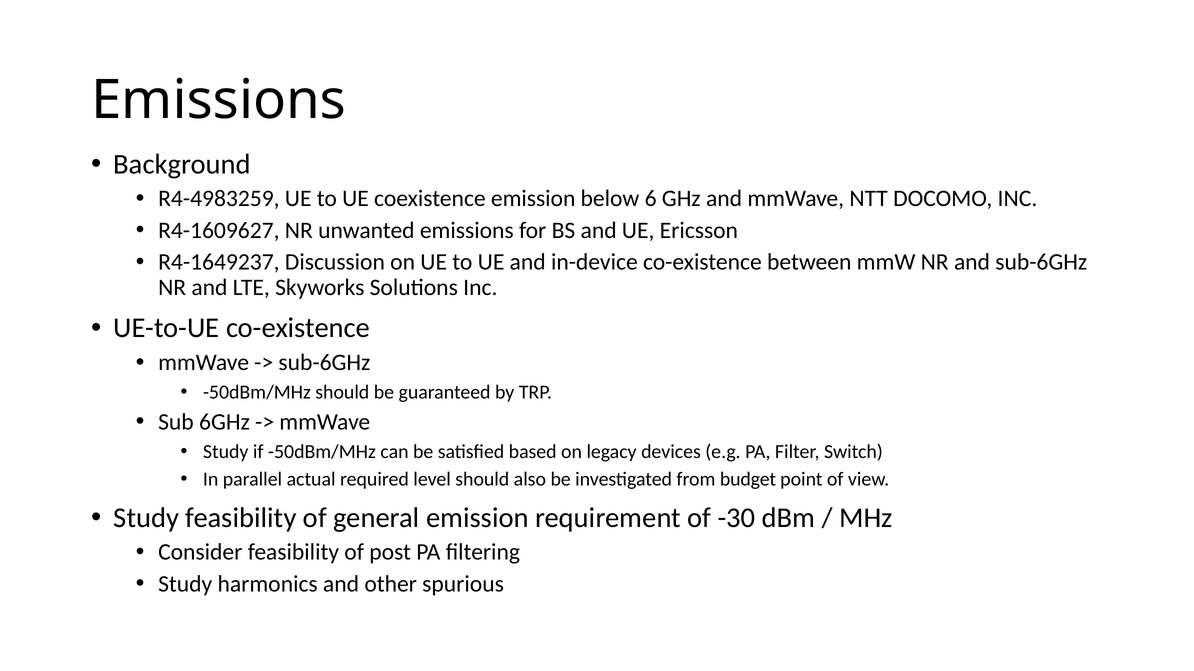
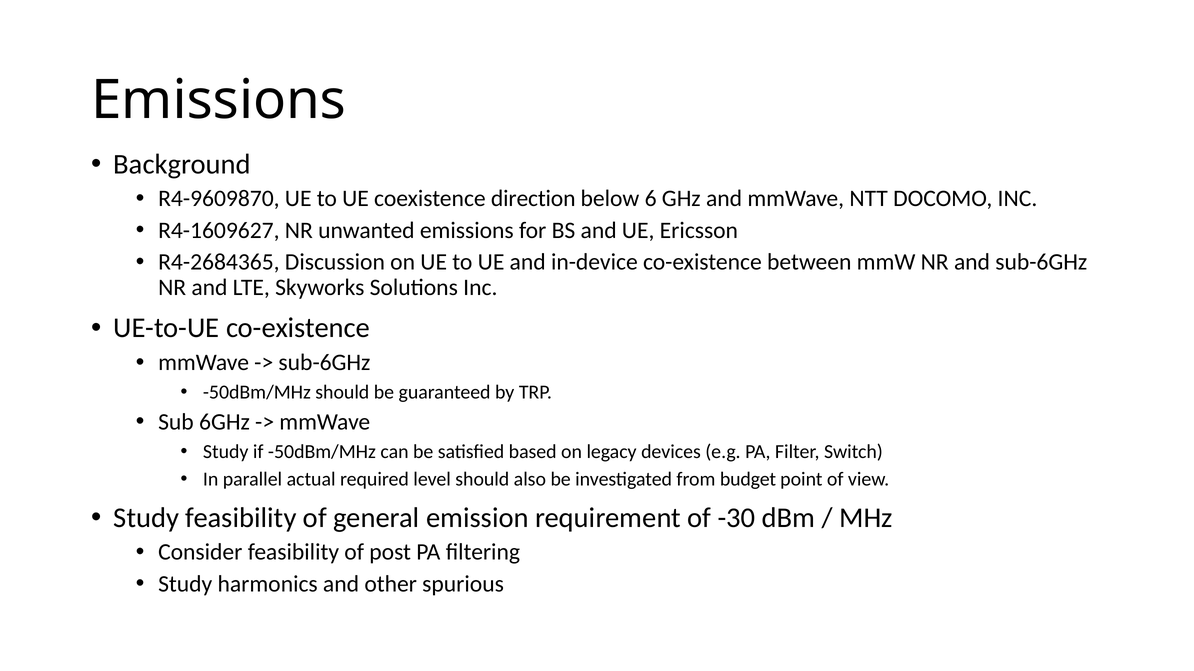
R4-4983259: R4-4983259 -> R4-9609870
coexistence emission: emission -> direction
R4-1649237: R4-1649237 -> R4-2684365
